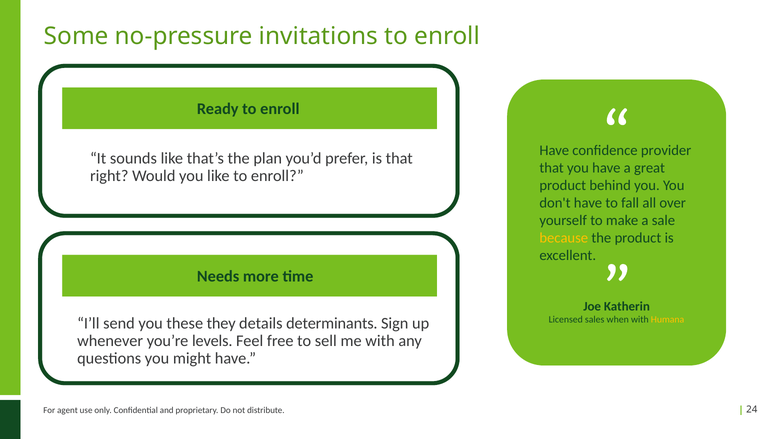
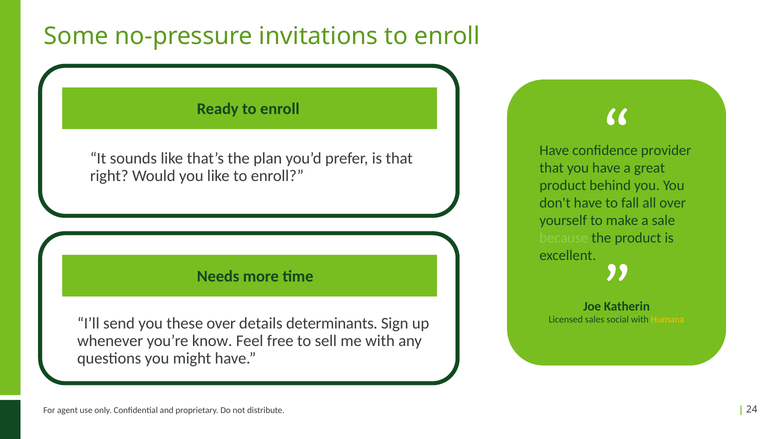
because colour: yellow -> light green
when: when -> social
these they: they -> over
levels: levels -> know
